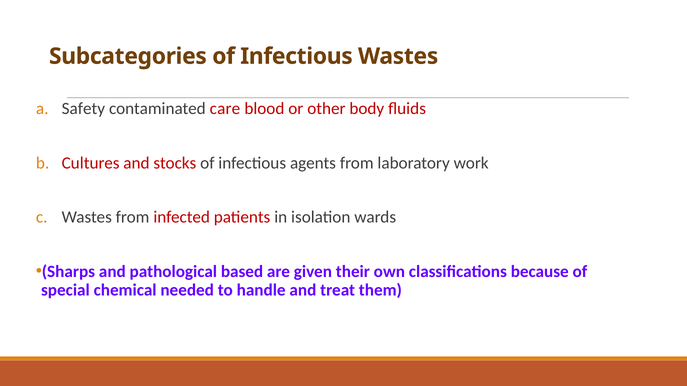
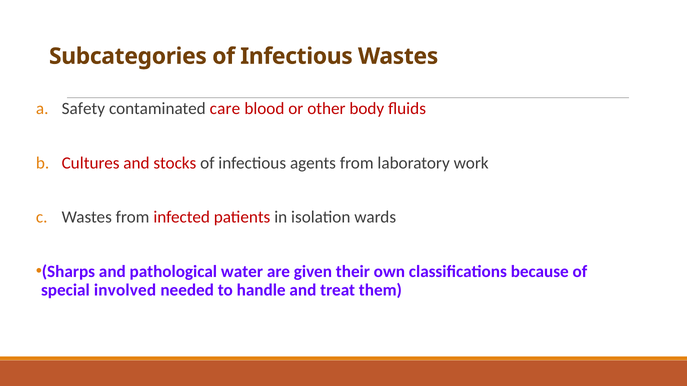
based: based -> water
chemical: chemical -> involved
